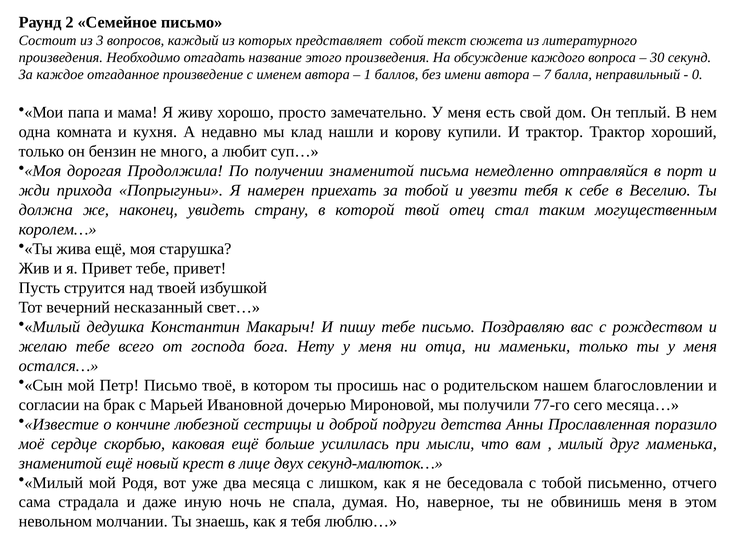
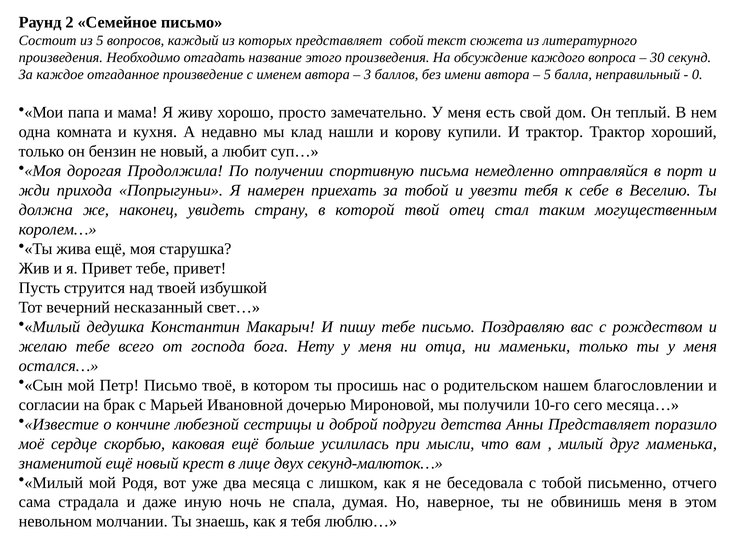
из 3: 3 -> 5
1: 1 -> 3
7 at (547, 75): 7 -> 5
не много: много -> новый
получении знаменитой: знаменитой -> спортивную
77-го: 77-го -> 10-го
Анны Прославленная: Прославленная -> Представляет
